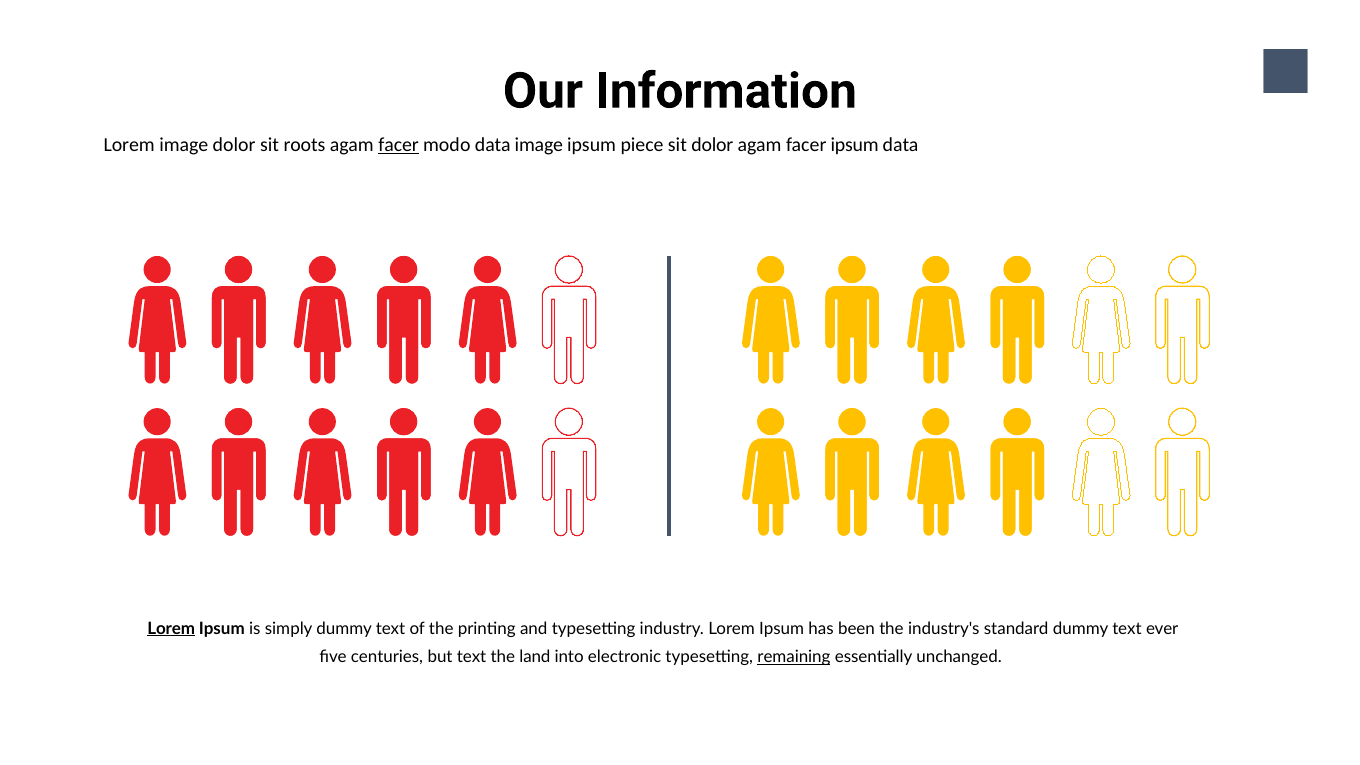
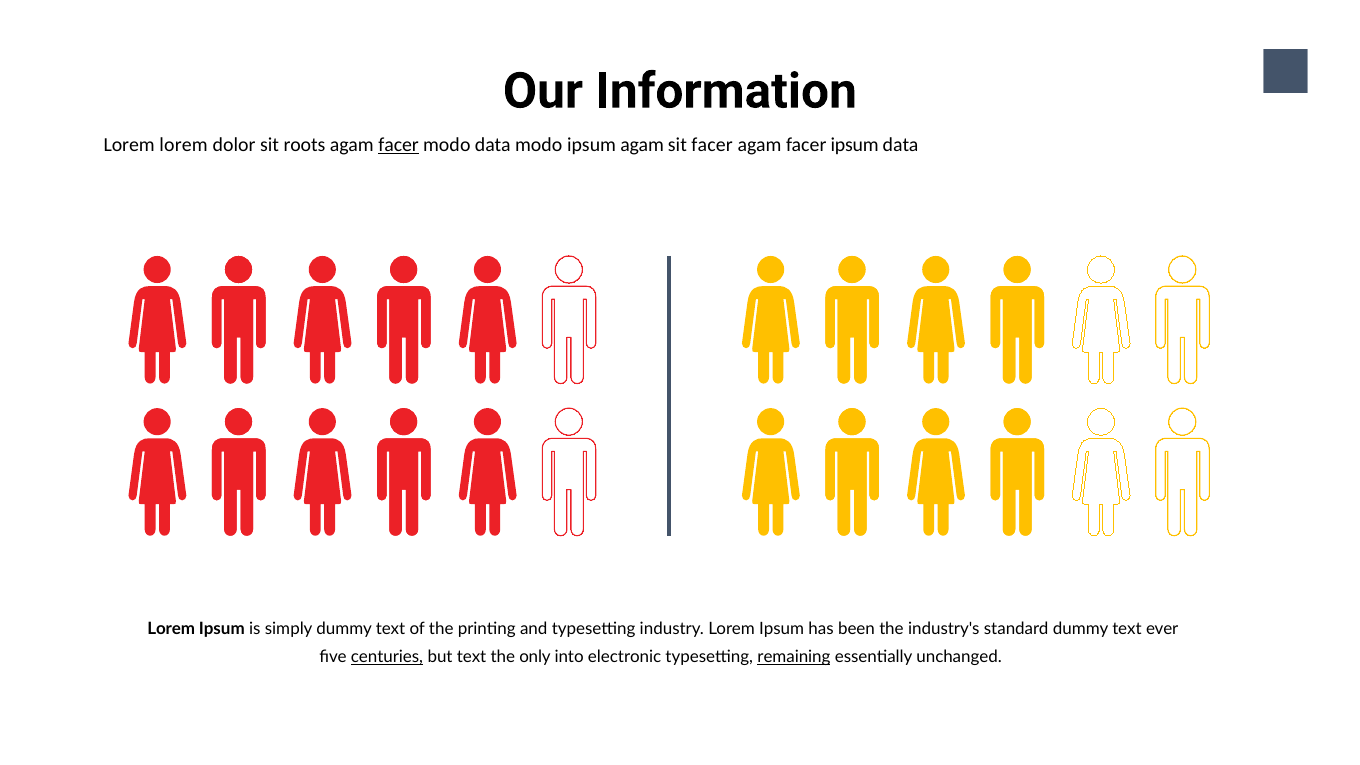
Lorem image: image -> lorem
data image: image -> modo
ipsum piece: piece -> agam
sit dolor: dolor -> facer
Lorem at (171, 628) underline: present -> none
centuries underline: none -> present
land: land -> only
